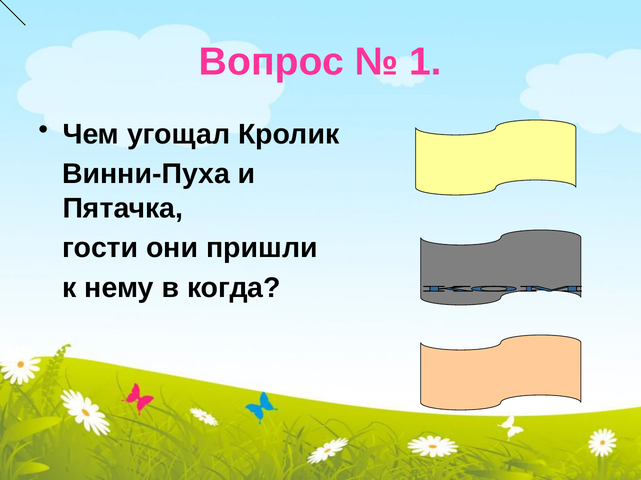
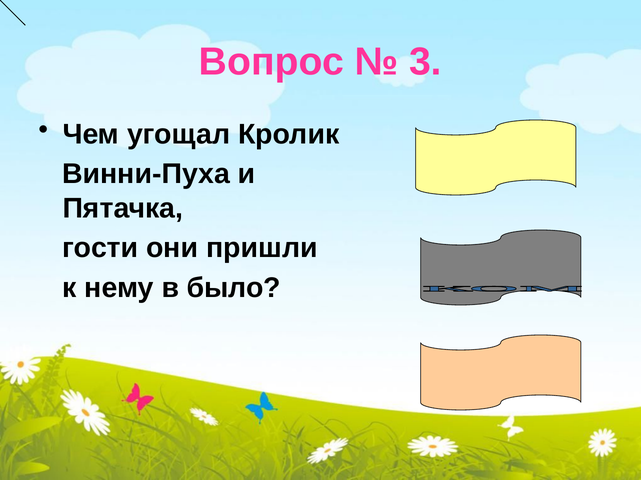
1: 1 -> 3
когда: когда -> было
